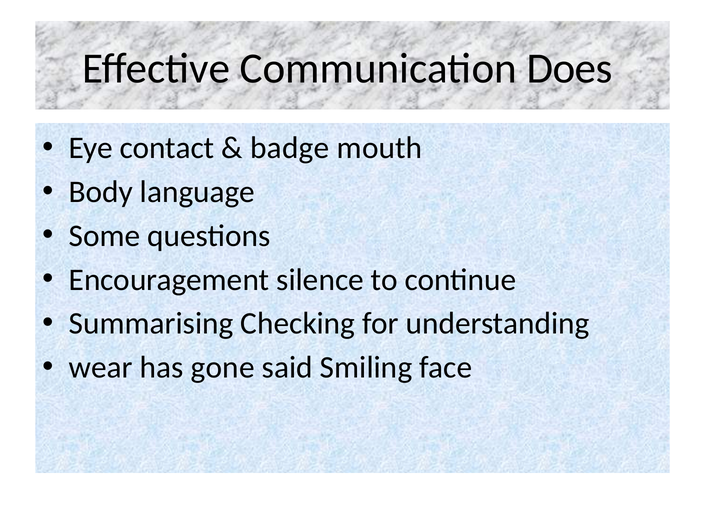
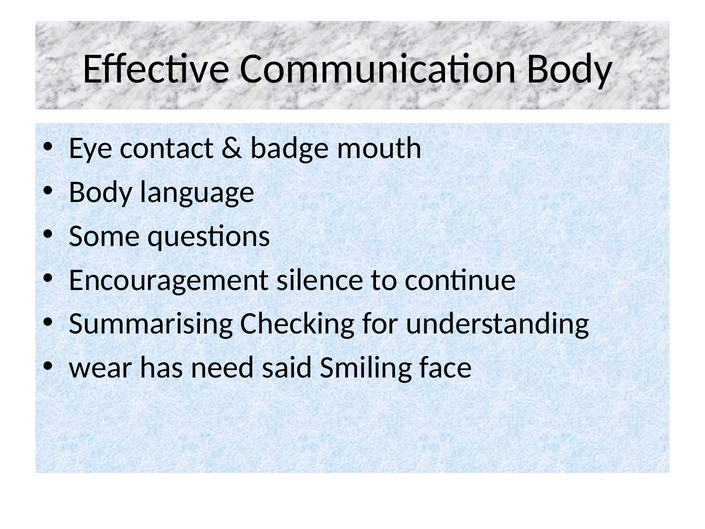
Communication Does: Does -> Body
gone: gone -> need
